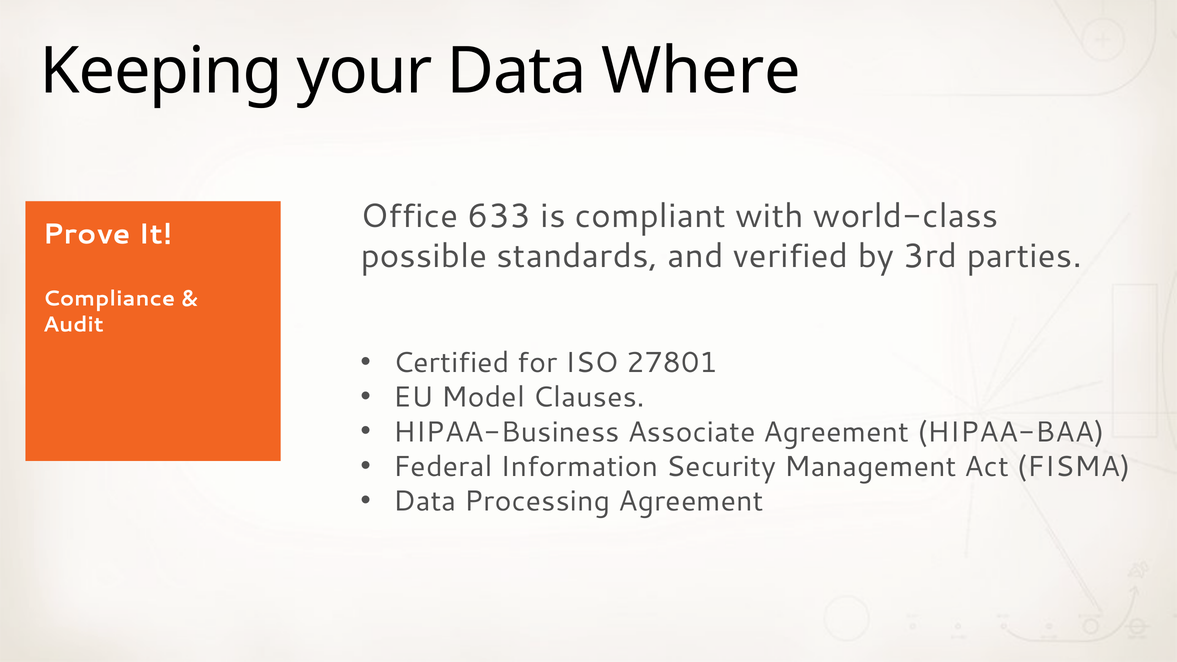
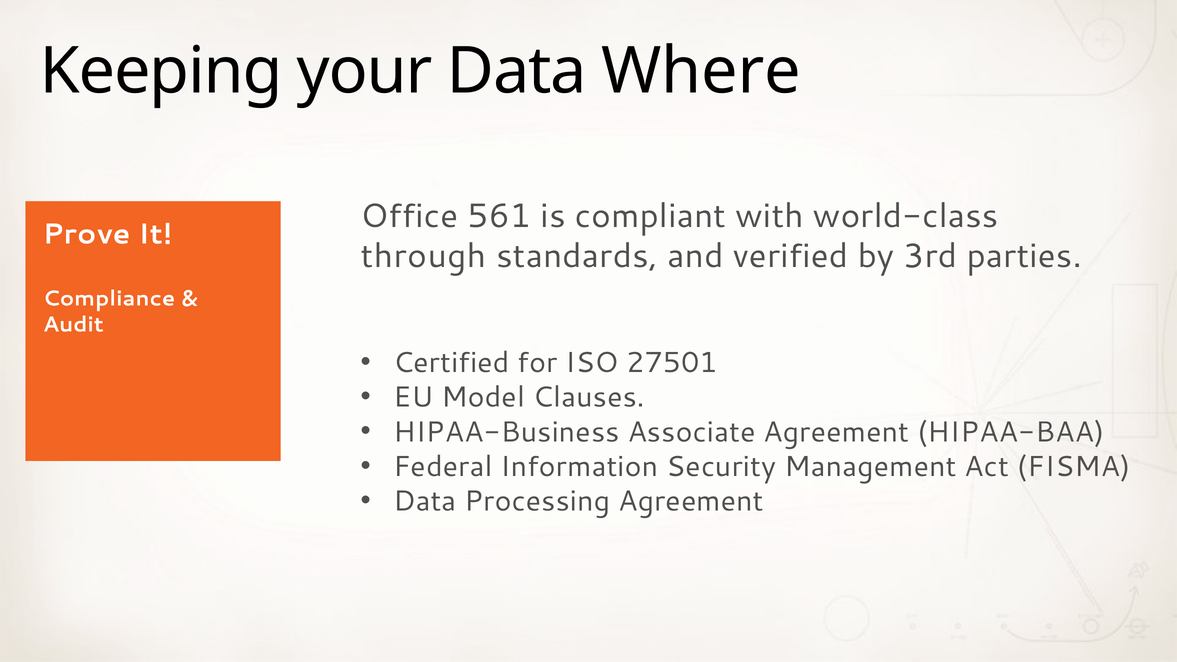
633: 633 -> 561
possible: possible -> through
27801: 27801 -> 27501
